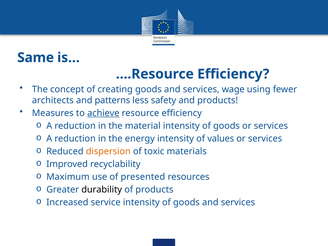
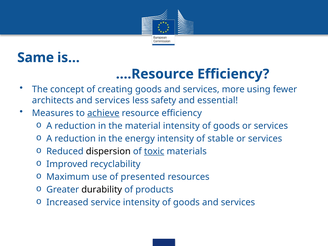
wage: wage -> more
patterns at (112, 100): patterns -> services
and products: products -> essential
values: values -> stable
dispersion colour: orange -> black
toxic underline: none -> present
